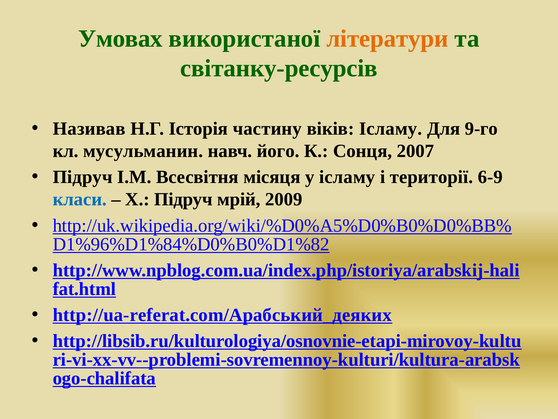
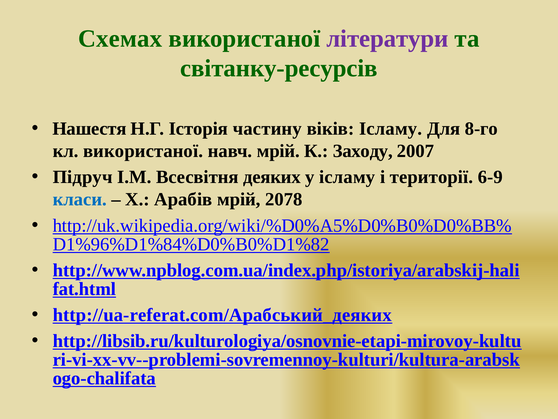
Умовах: Умовах -> Схемах
літератури colour: orange -> purple
Називав: Називав -> Нашестя
9-го: 9-го -> 8-го
кл мусульманин: мусульманин -> використаної
навч його: його -> мрій
Сонця: Сонця -> Заходу
місяця: місяця -> деяких
Х Підруч: Підруч -> Арабів
2009: 2009 -> 2078
